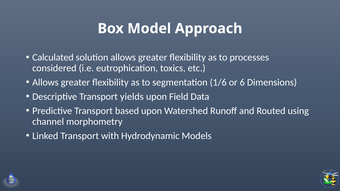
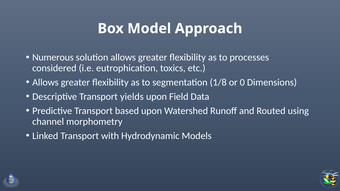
Calculated: Calculated -> Numerous
1/6: 1/6 -> 1/8
6: 6 -> 0
